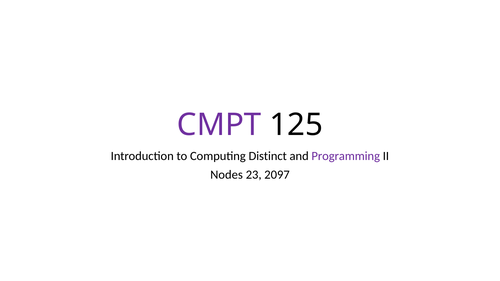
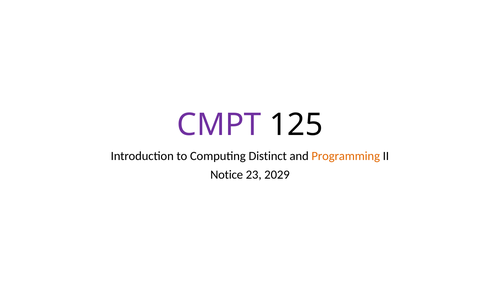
Programming colour: purple -> orange
Nodes: Nodes -> Notice
2097: 2097 -> 2029
